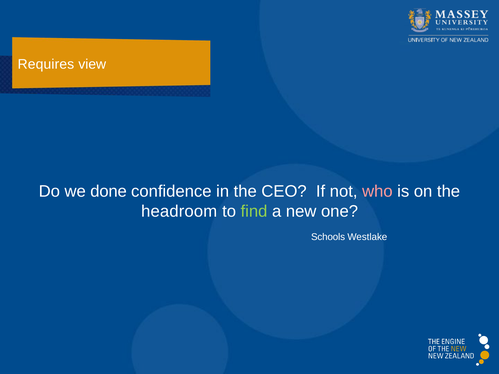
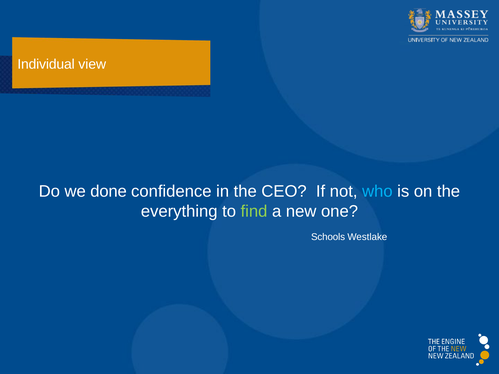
Requires: Requires -> Individual
who colour: pink -> light blue
headroom: headroom -> everything
